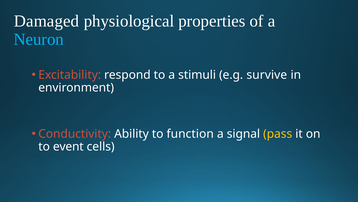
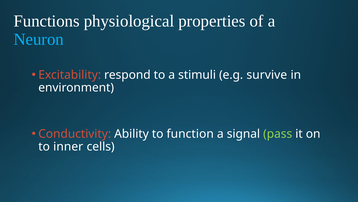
Damaged: Damaged -> Functions
pass colour: yellow -> light green
event: event -> inner
